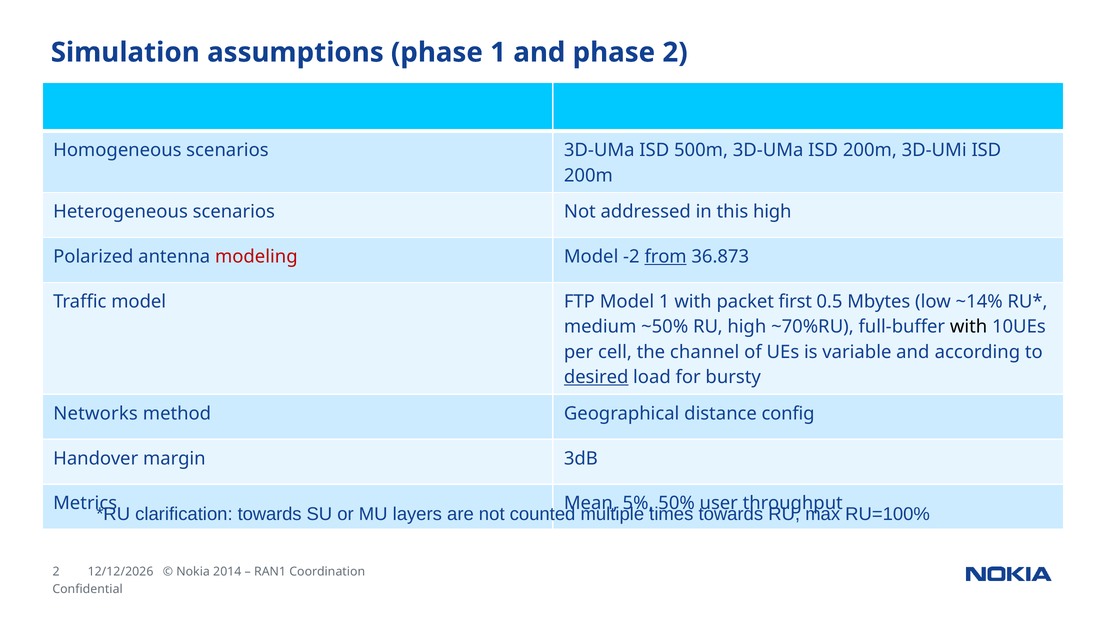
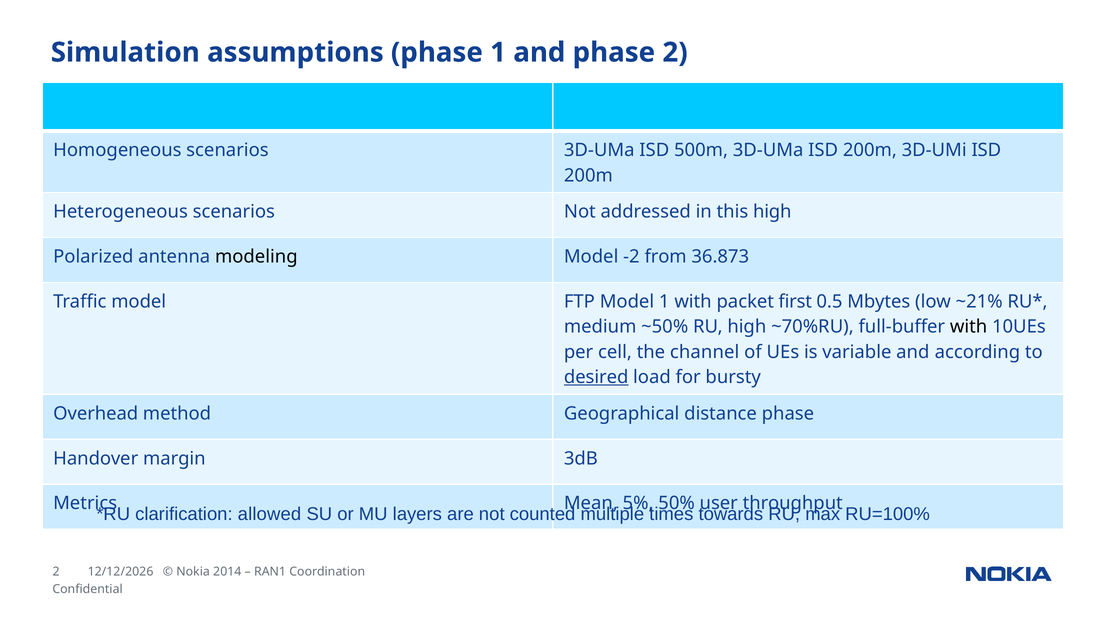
modeling colour: red -> black
from underline: present -> none
~14%: ~14% -> ~21%
Networks: Networks -> Overhead
distance config: config -> phase
clarification towards: towards -> allowed
